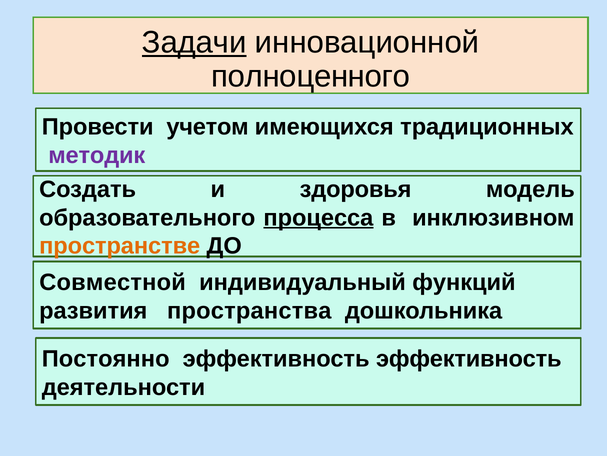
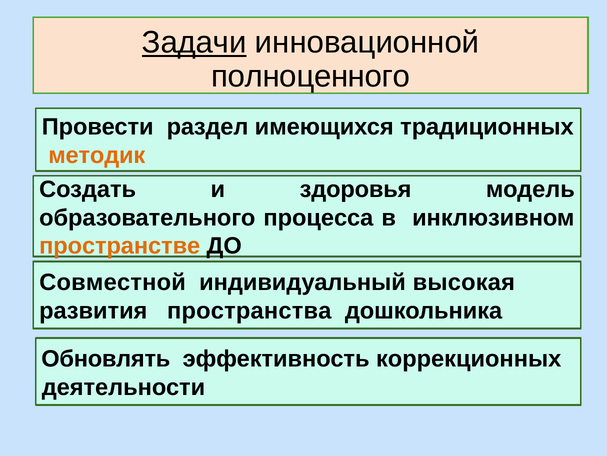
учетом: учетом -> раздел
методик colour: purple -> orange
процесса underline: present -> none
функций: функций -> высокая
Постоянно: Постоянно -> Обновлять
эффективность эффективность: эффективность -> коррекционных
